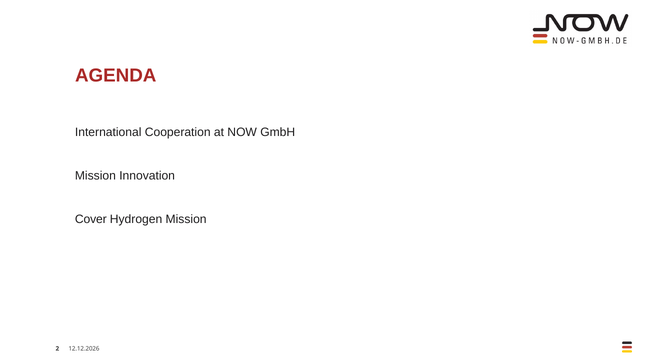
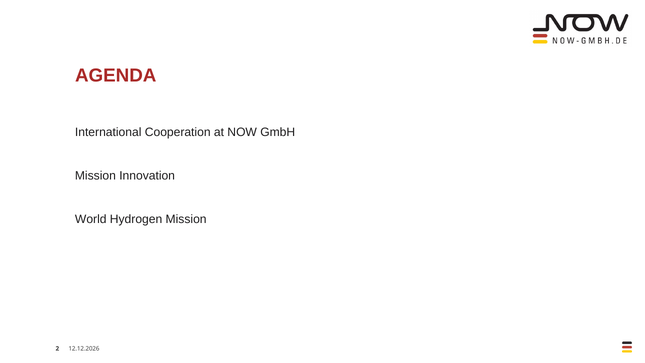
Cover: Cover -> World
